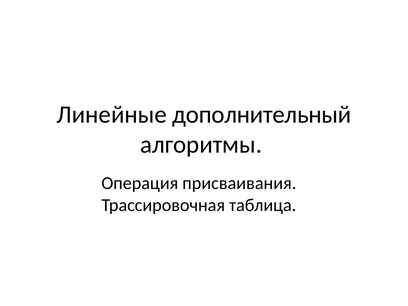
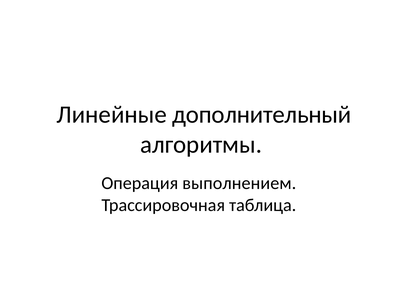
присваивания: присваивания -> выполнением
